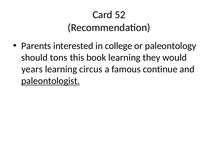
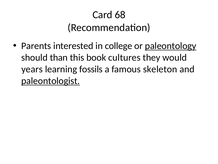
52: 52 -> 68
paleontology underline: none -> present
tons: tons -> than
book learning: learning -> cultures
circus: circus -> fossils
continue: continue -> skeleton
